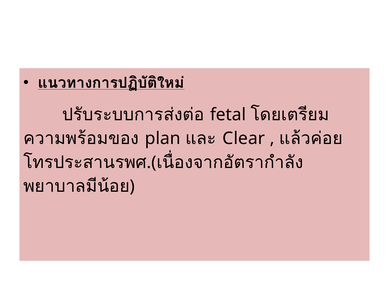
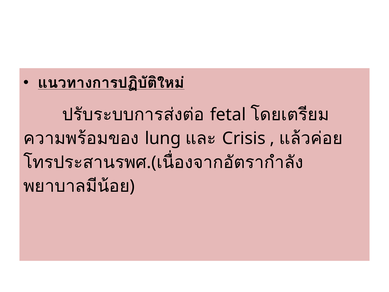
plan: plan -> lung
Clear: Clear -> Crisis
